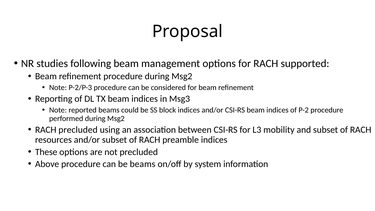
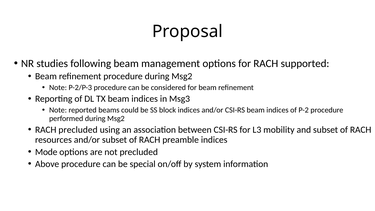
These: These -> Mode
be beams: beams -> special
